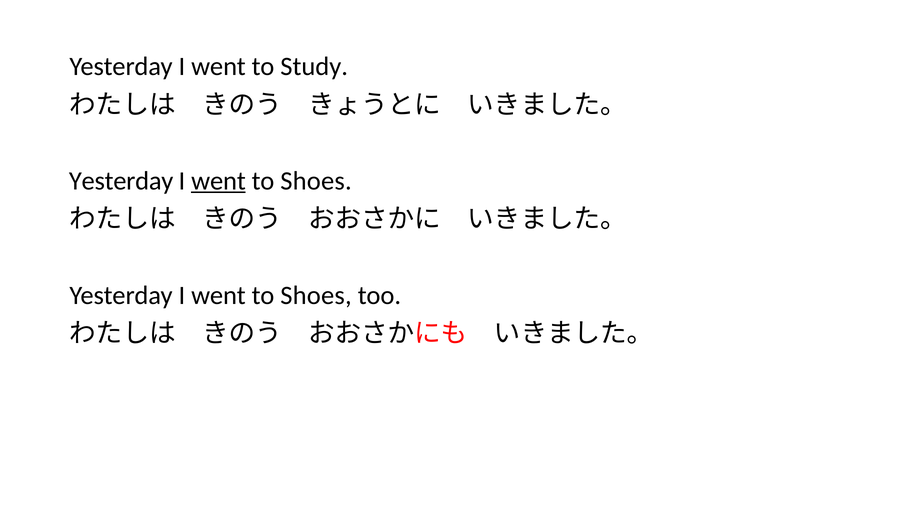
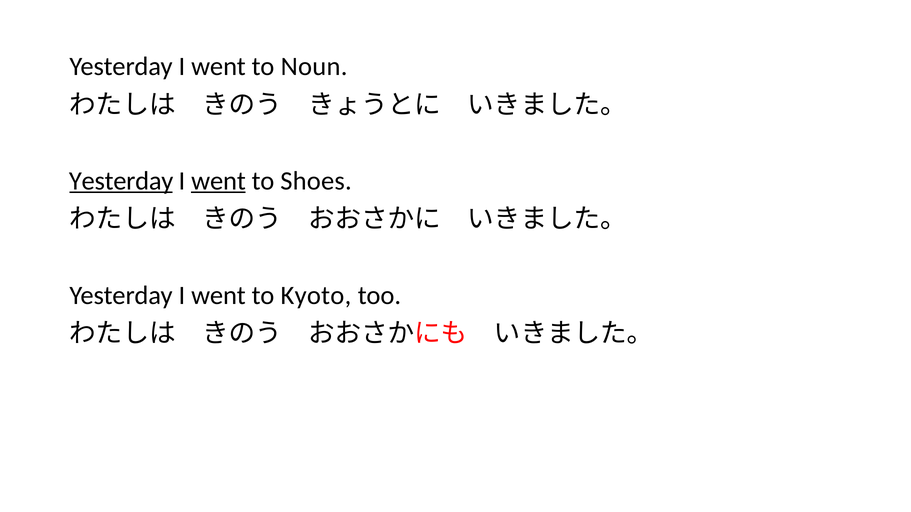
Study: Study -> Noun
Yesterday at (121, 181) underline: none -> present
Shoes at (316, 296): Shoes -> Kyoto
